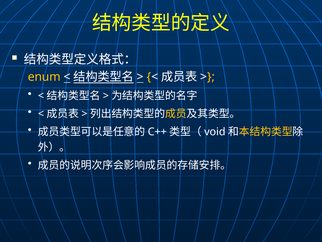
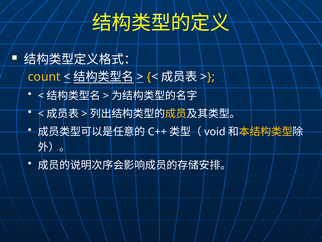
enum: enum -> count
